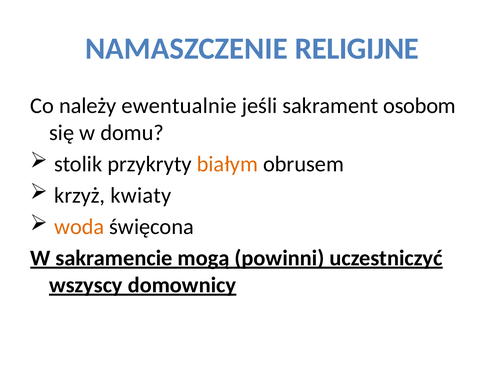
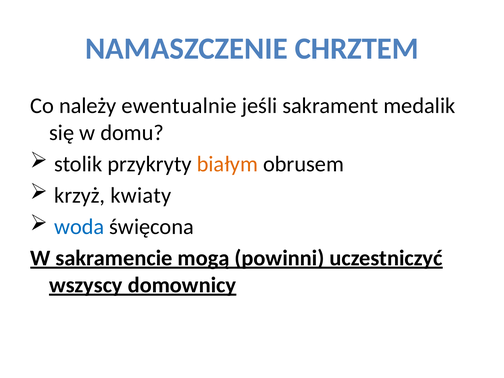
RELIGIJNE: RELIGIJNE -> CHRZTEM
osobom: osobom -> medalik
woda colour: orange -> blue
